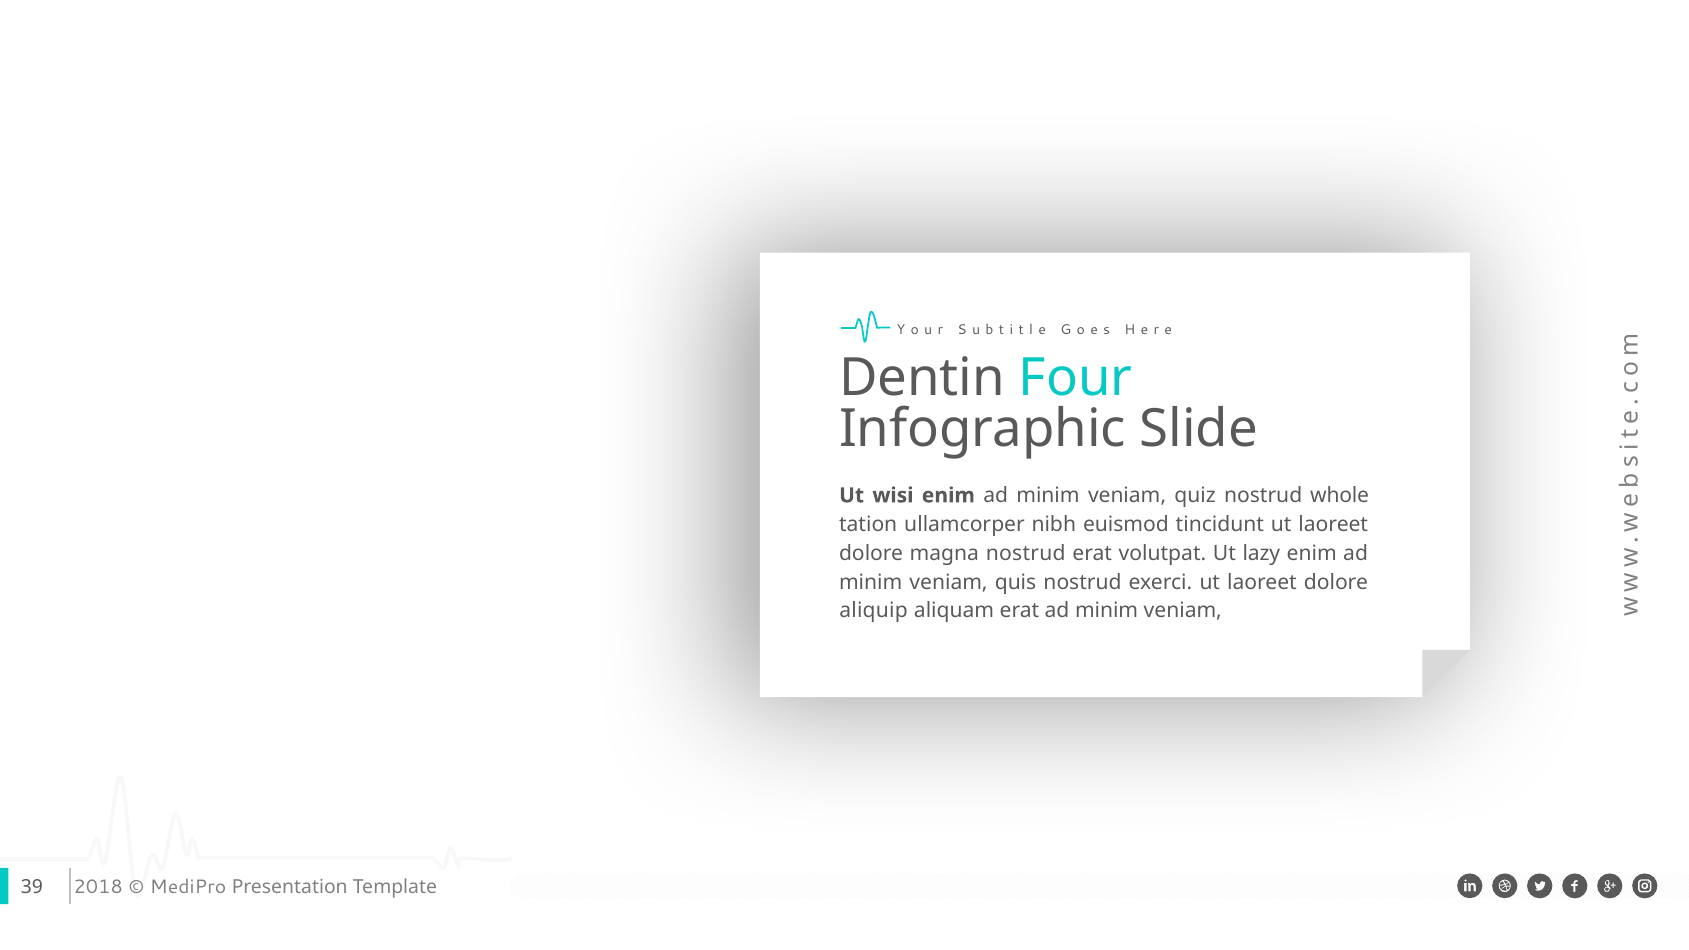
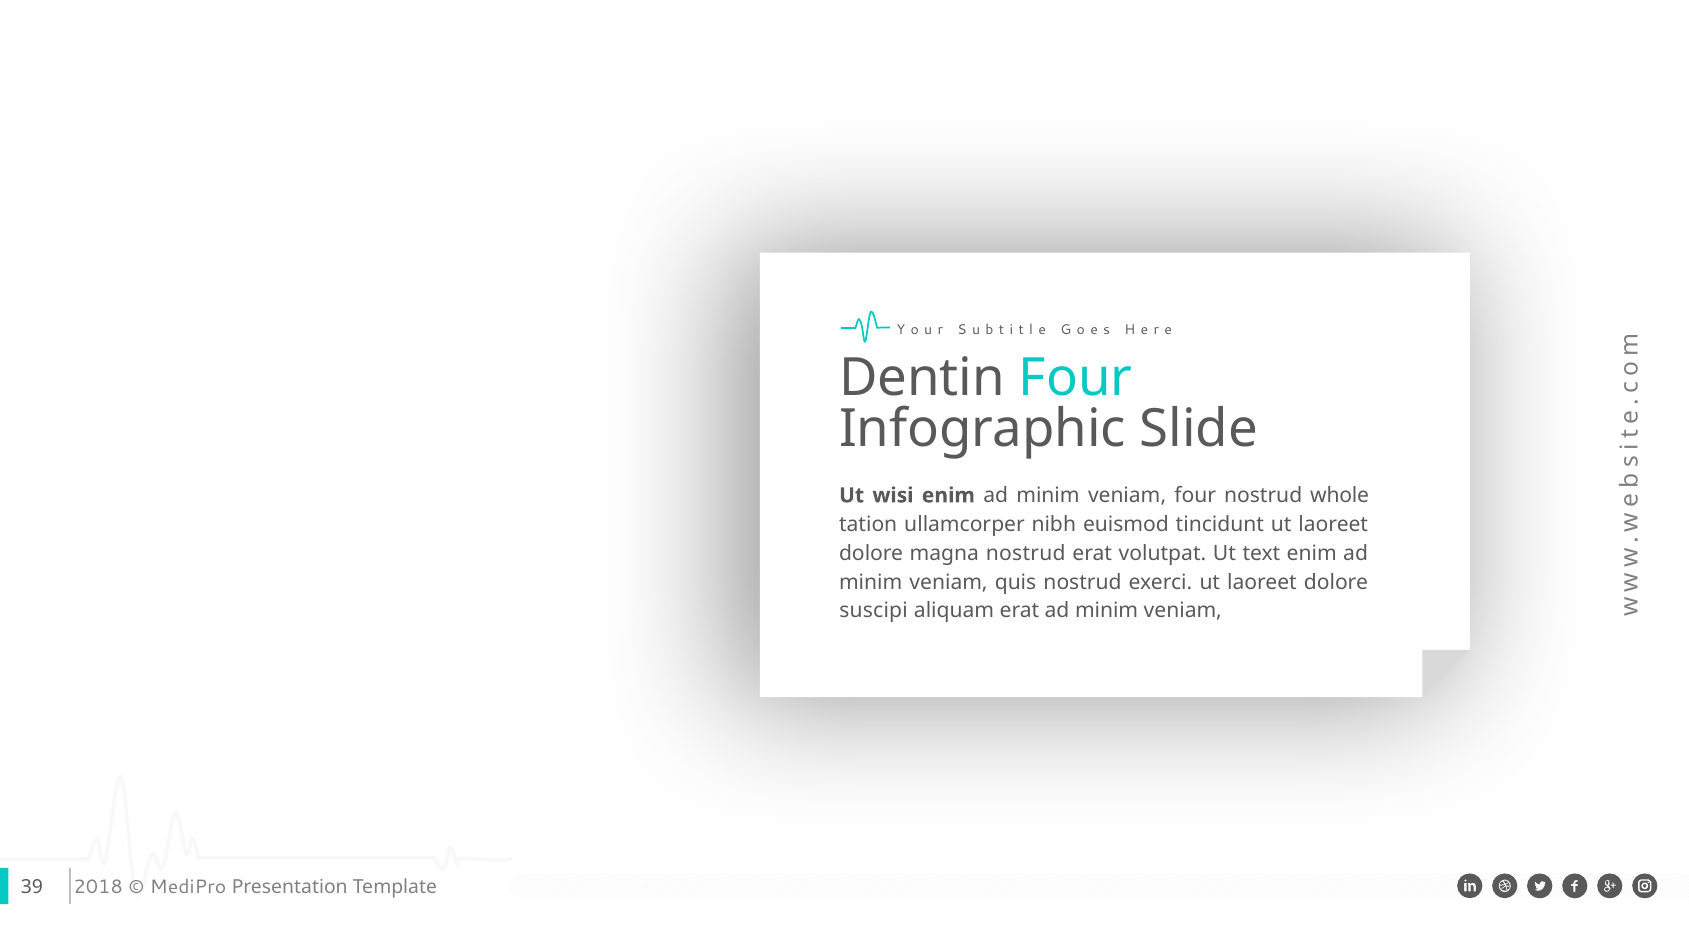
veniam quiz: quiz -> four
lazy: lazy -> text
aliquip: aliquip -> suscipi
